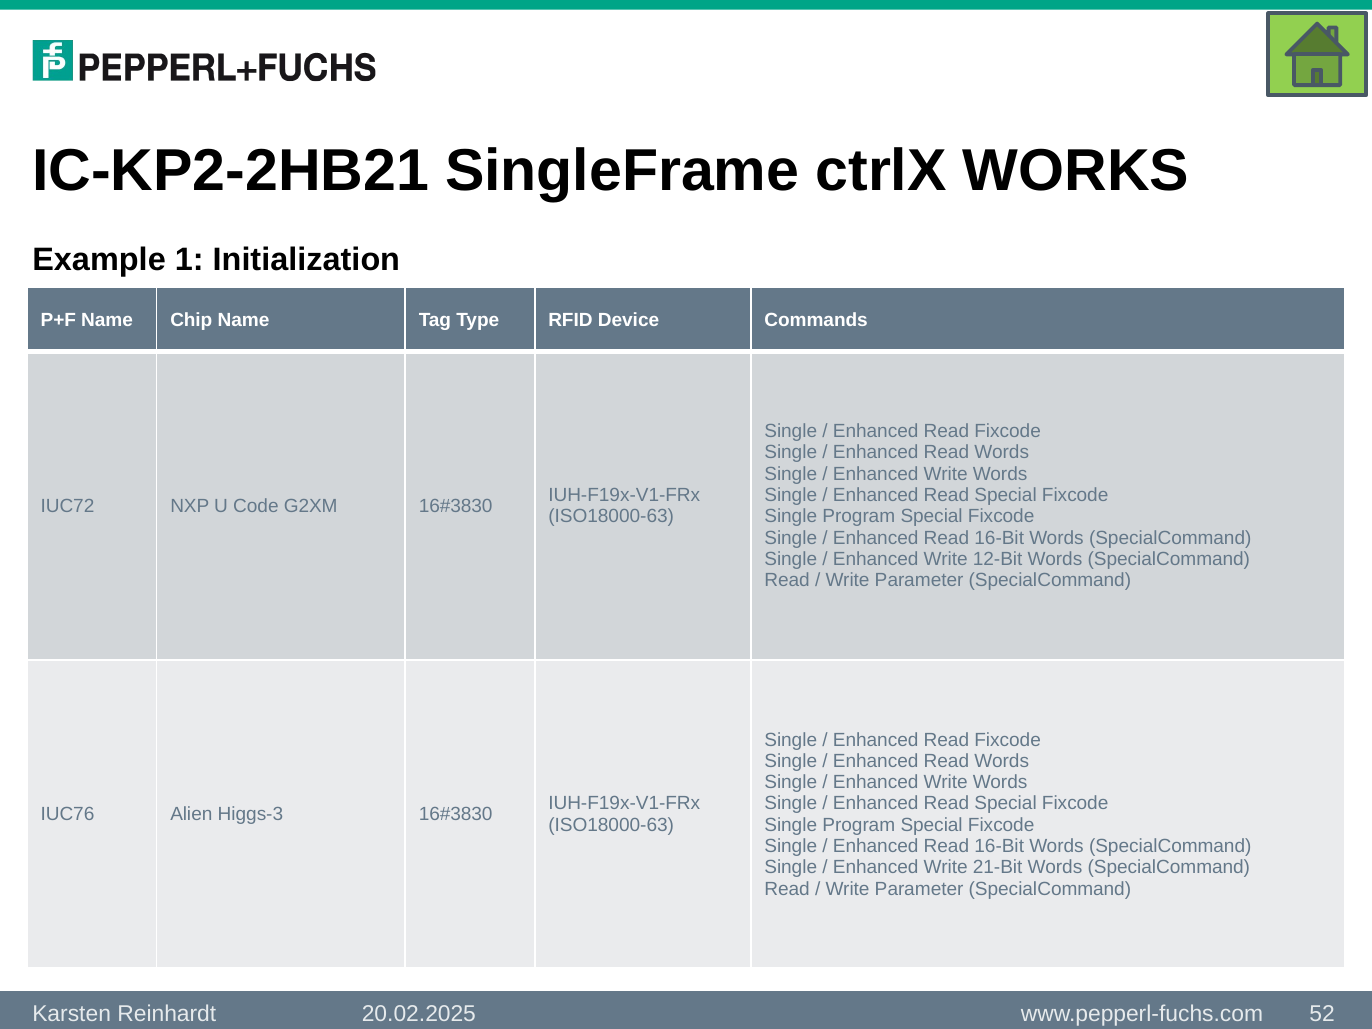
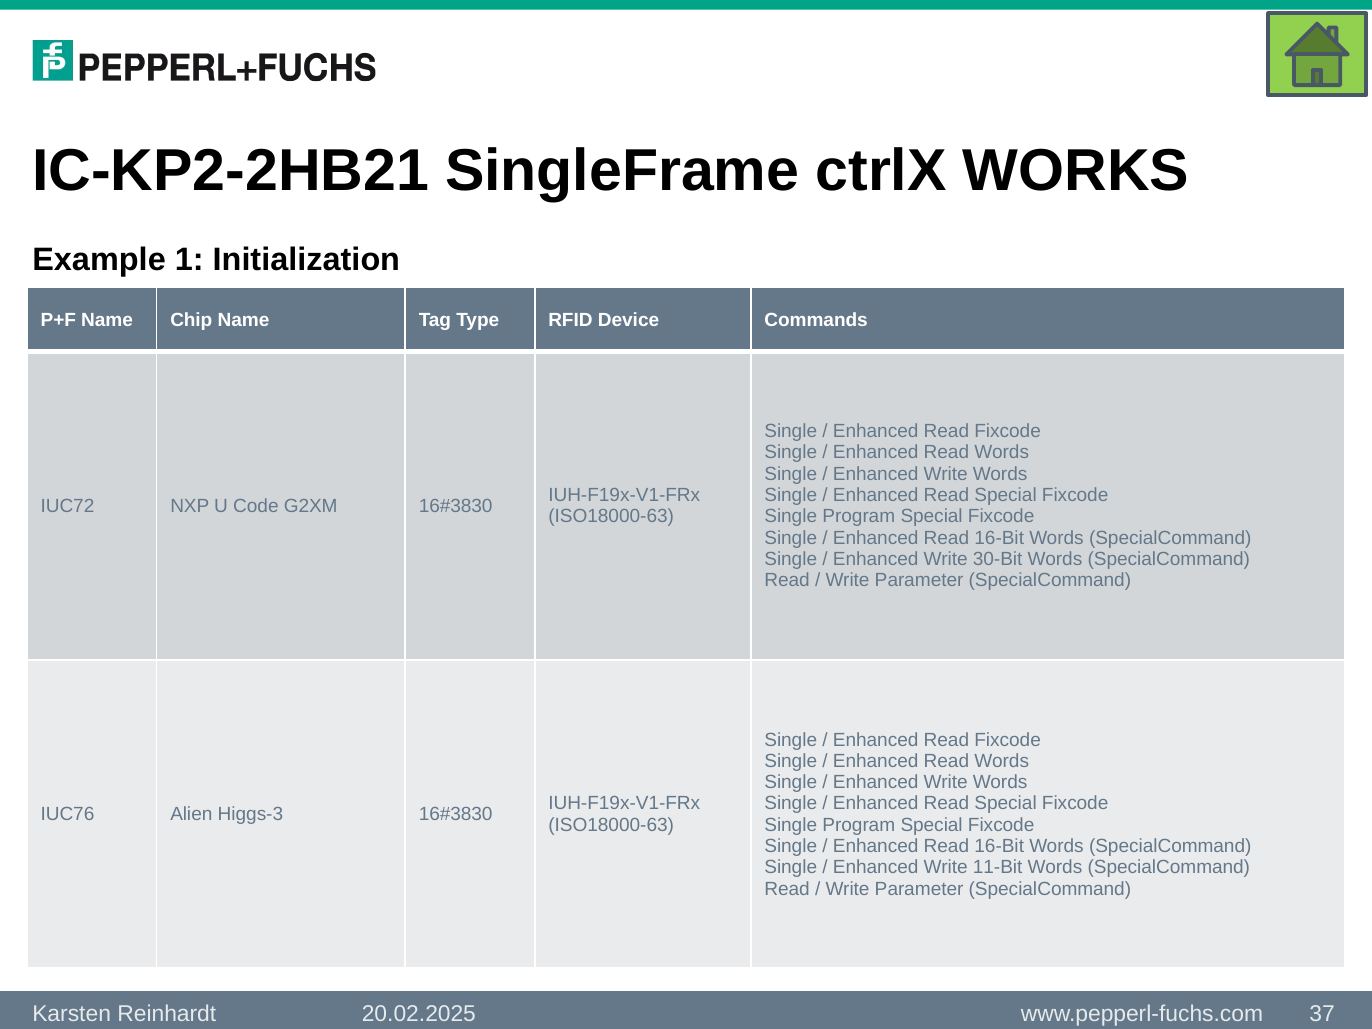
12-Bit: 12-Bit -> 30-Bit
21-Bit: 21-Bit -> 11-Bit
52: 52 -> 37
